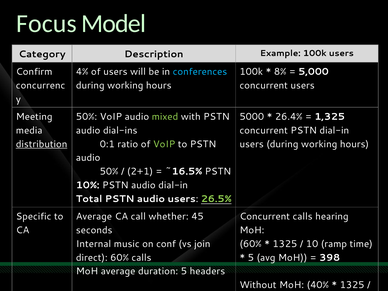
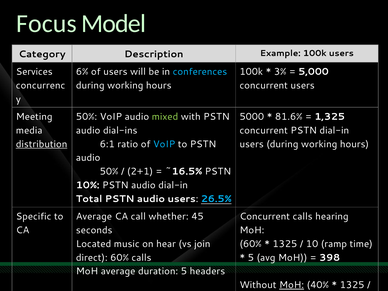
Confirm: Confirm -> Services
4%: 4% -> 6%
8%: 8% -> 3%
26.4%: 26.4% -> 81.6%
0:1: 0:1 -> 6:1
VoIP at (164, 144) colour: light green -> light blue
26.5% colour: light green -> light blue
Internal: Internal -> Located
conf: conf -> hear
MoH at (292, 285) underline: none -> present
